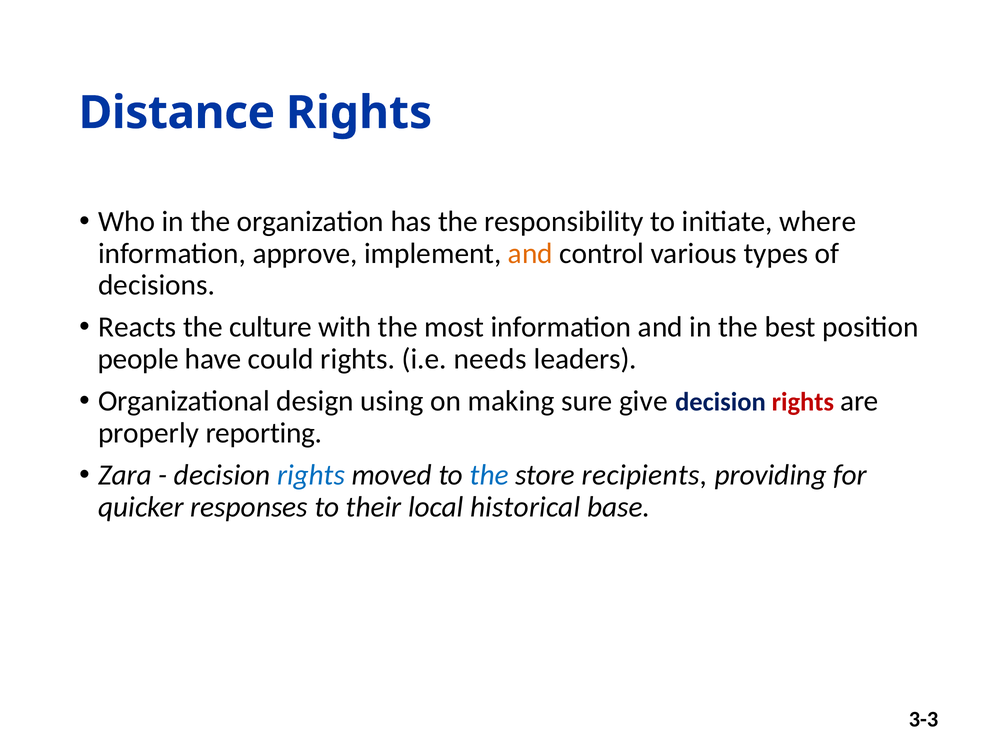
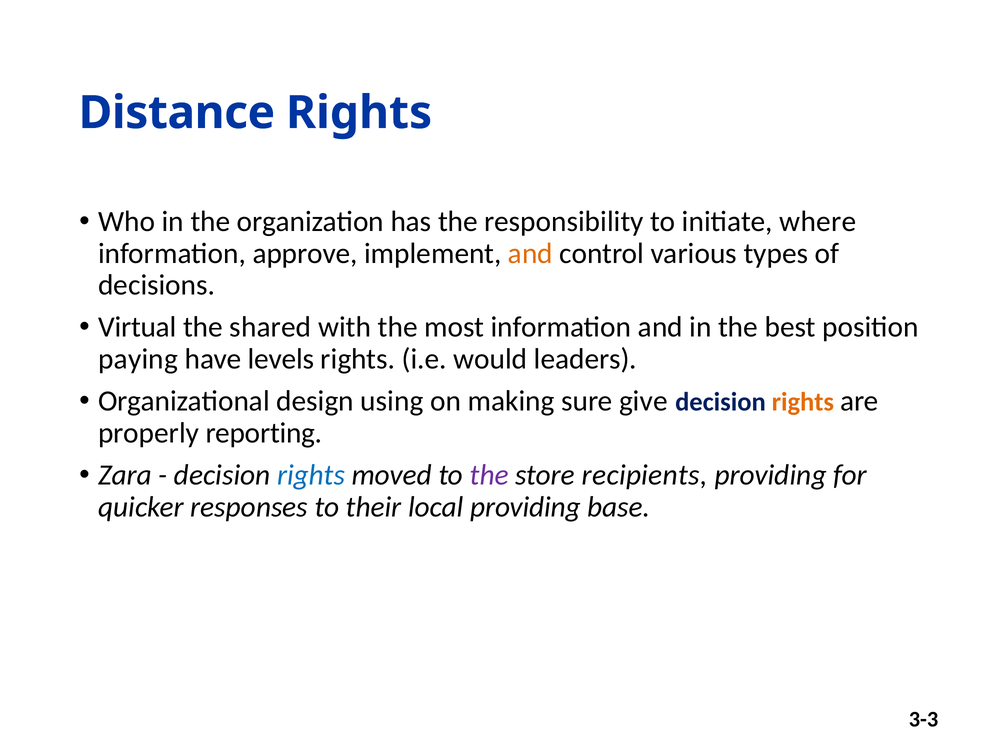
Reacts: Reacts -> Virtual
culture: culture -> shared
people: people -> paying
could: could -> levels
needs: needs -> would
rights at (803, 402) colour: red -> orange
the at (489, 475) colour: blue -> purple
local historical: historical -> providing
